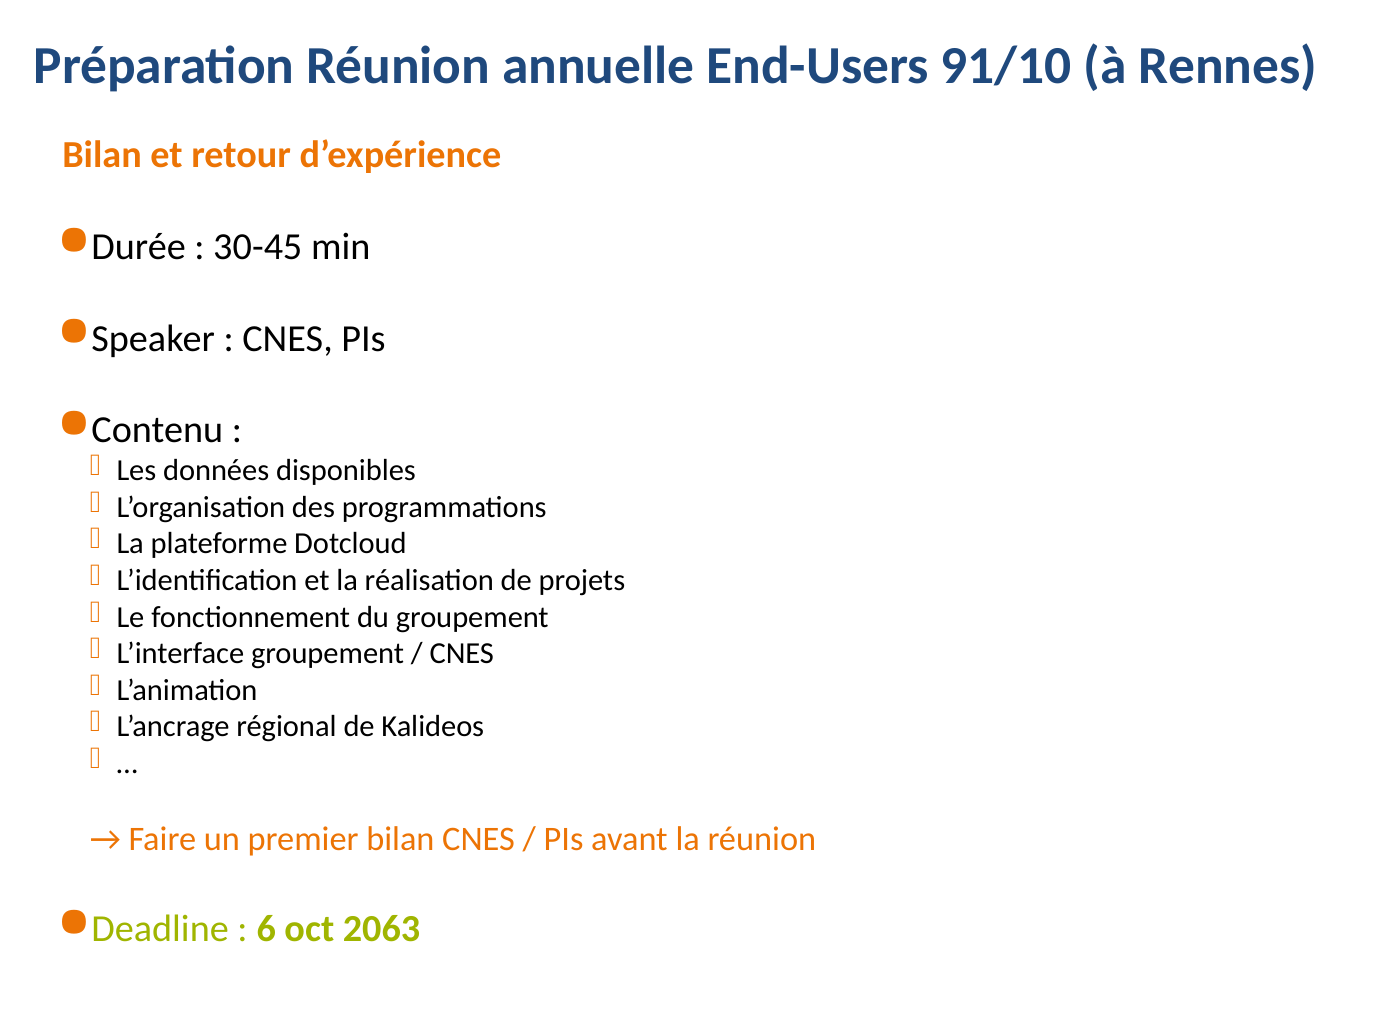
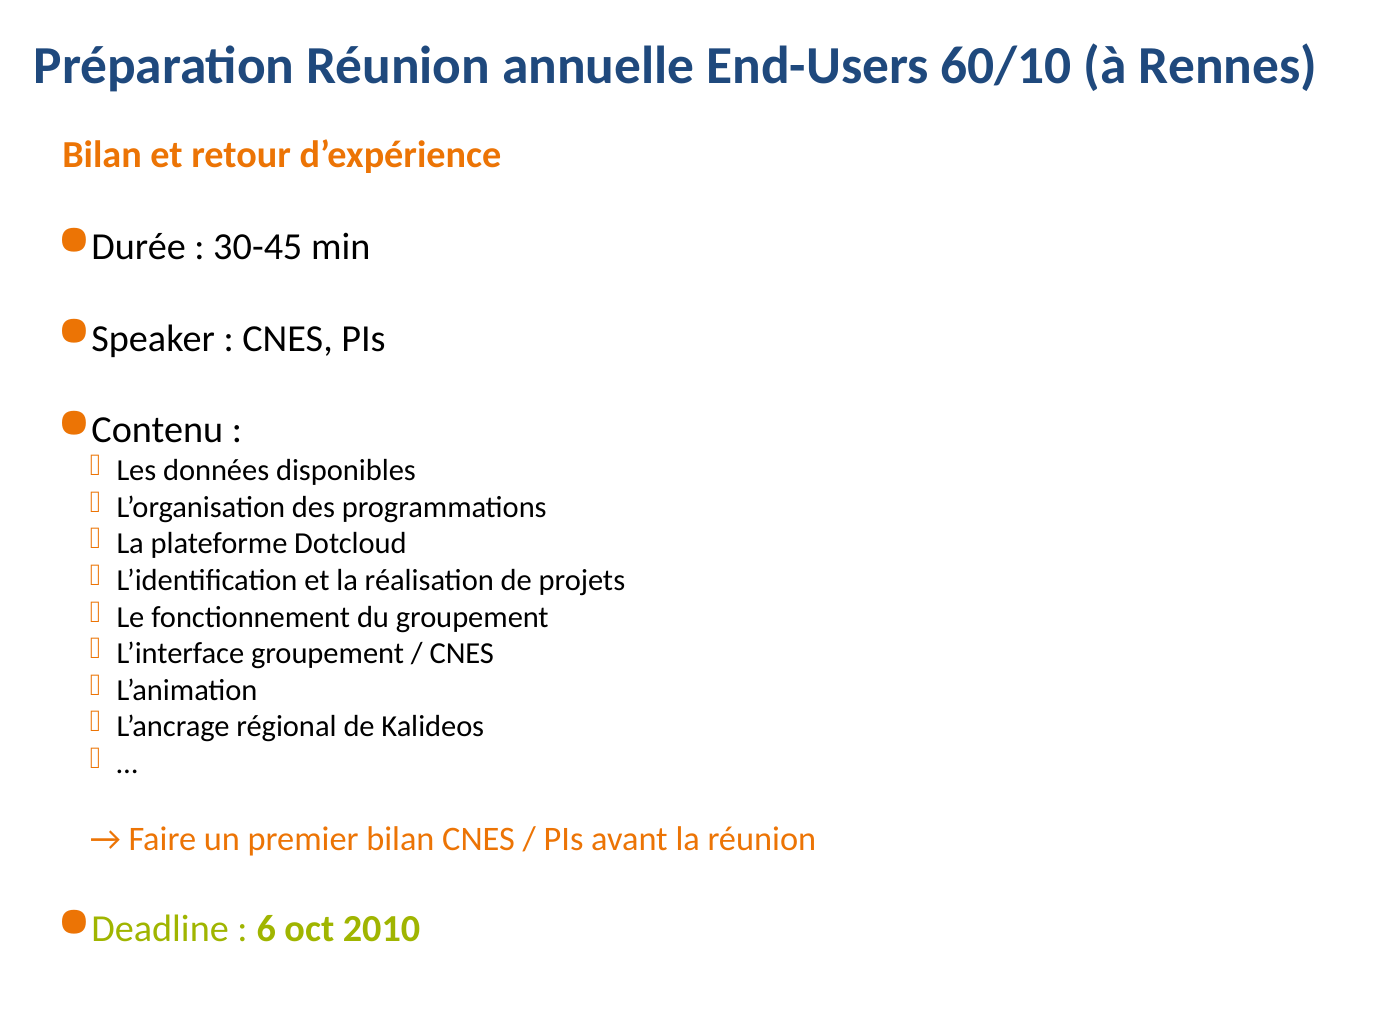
91/10: 91/10 -> 60/10
2063: 2063 -> 2010
